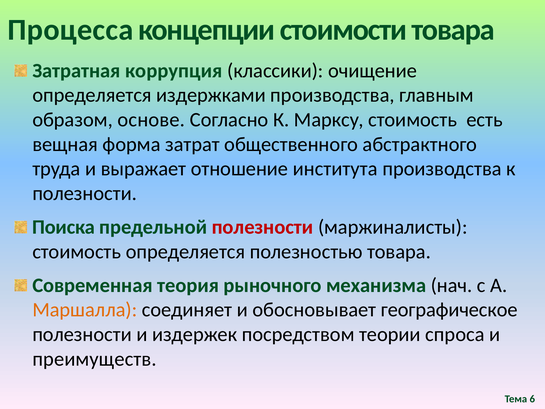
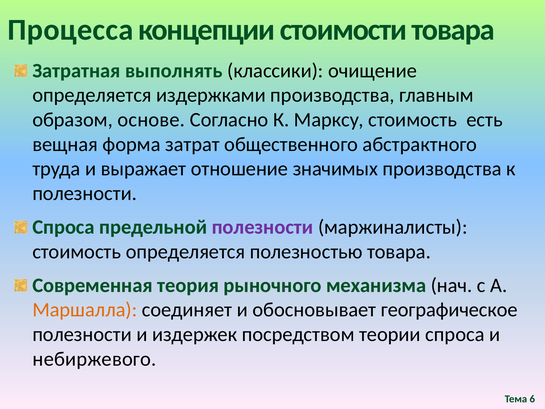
коррупция: коррупция -> выполнять
института: института -> значимых
Поиска at (64, 227): Поиска -> Спроса
полезности at (263, 227) colour: red -> purple
преимуществ: преимуществ -> небиржевого
